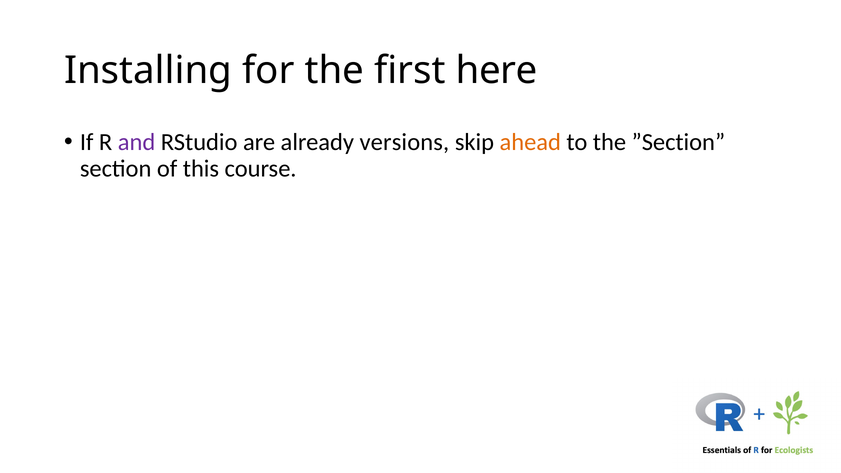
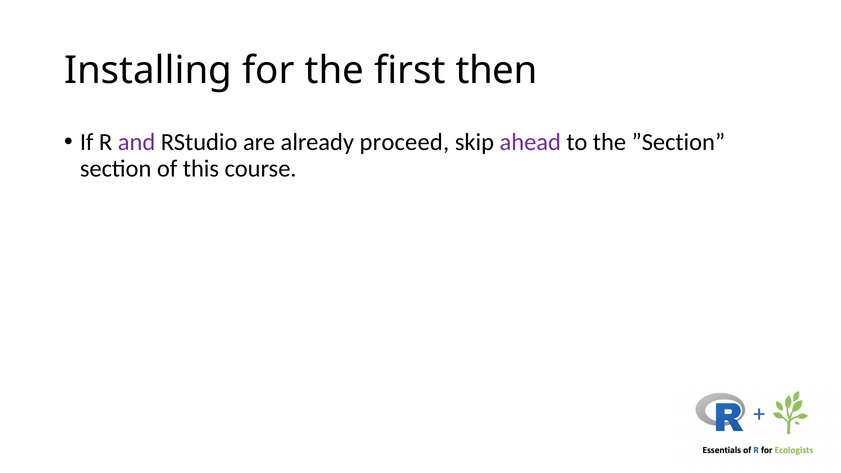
here: here -> then
versions: versions -> proceed
ahead colour: orange -> purple
